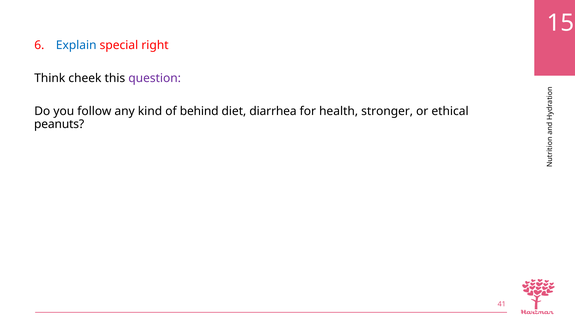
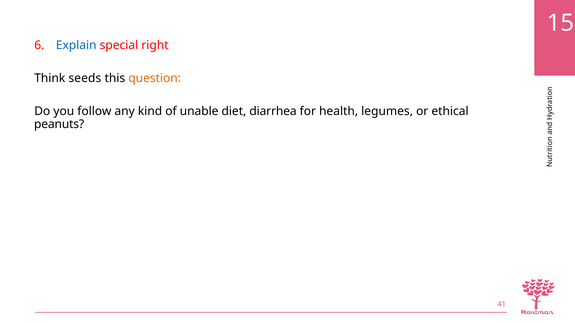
cheek: cheek -> seeds
question colour: purple -> orange
behind: behind -> unable
stronger: stronger -> legumes
